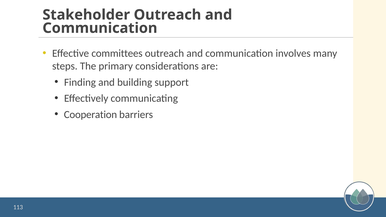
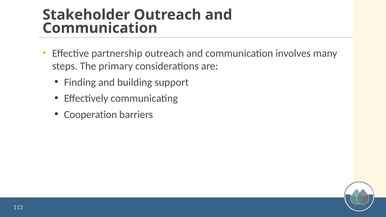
committees: committees -> partnership
